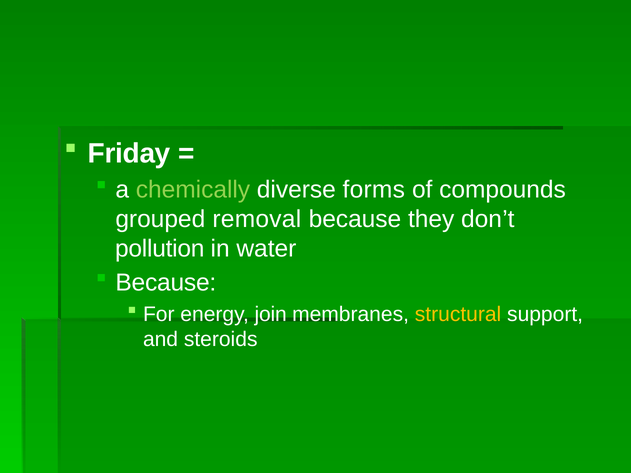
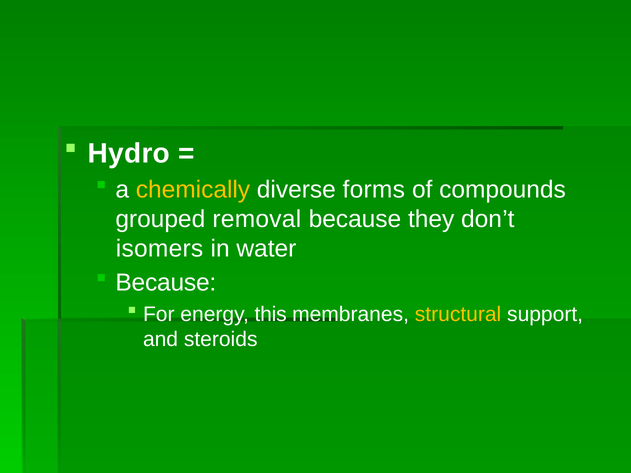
Friday: Friday -> Hydro
chemically colour: light green -> yellow
pollution: pollution -> isomers
join: join -> this
